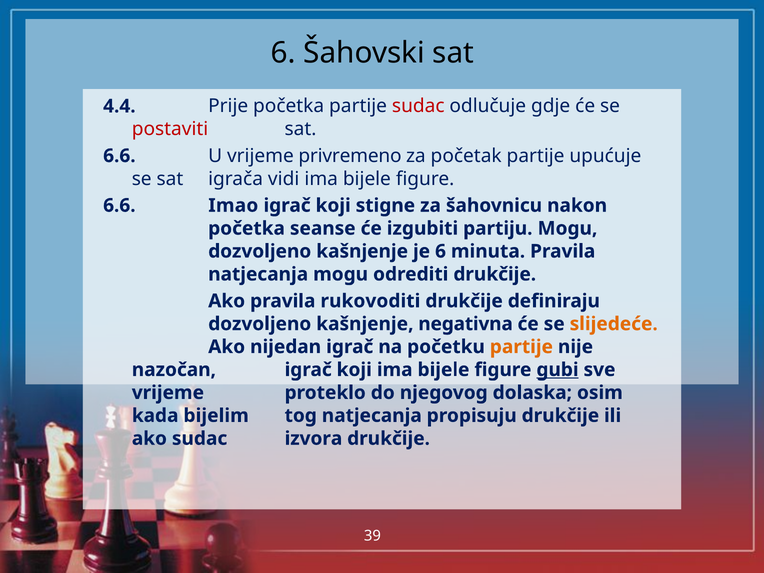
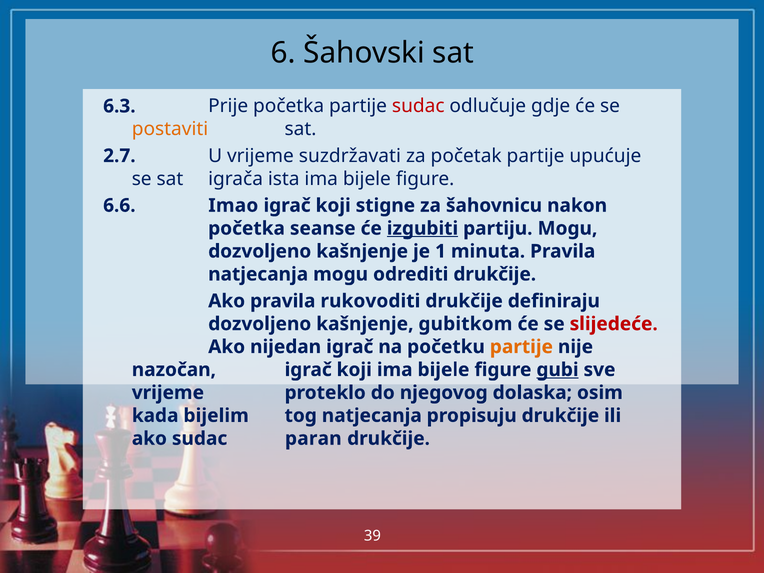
4.4: 4.4 -> 6.3
postaviti colour: red -> orange
6.6 at (119, 156): 6.6 -> 2.7
privremeno: privremeno -> suzdržavati
vidi: vidi -> ista
izgubiti underline: none -> present
je 6: 6 -> 1
negativna: negativna -> gubitkom
slijedeće colour: orange -> red
izvora: izvora -> paran
